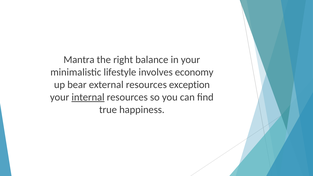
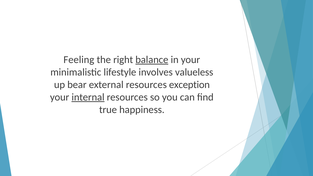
Mantra: Mantra -> Feeling
balance underline: none -> present
economy: economy -> valueless
